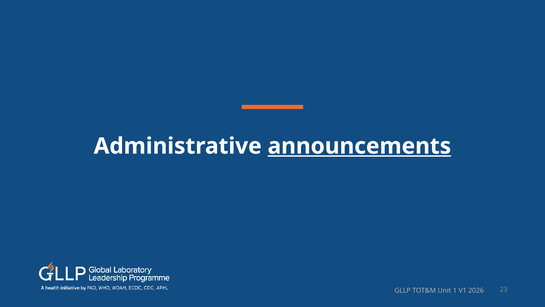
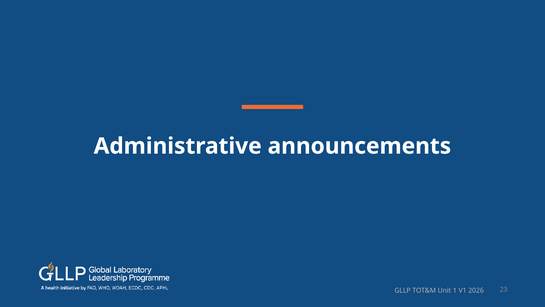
announcements underline: present -> none
